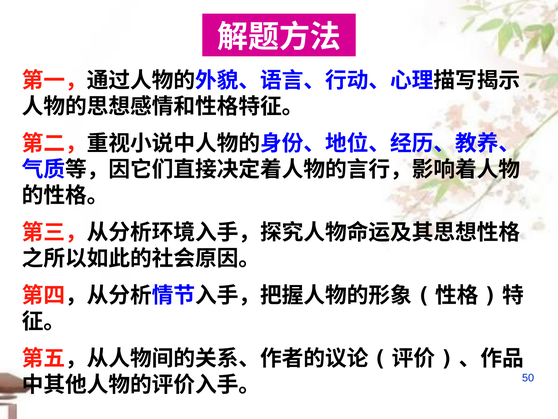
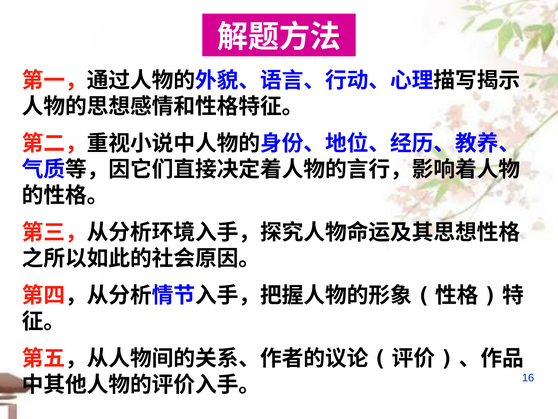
50: 50 -> 16
